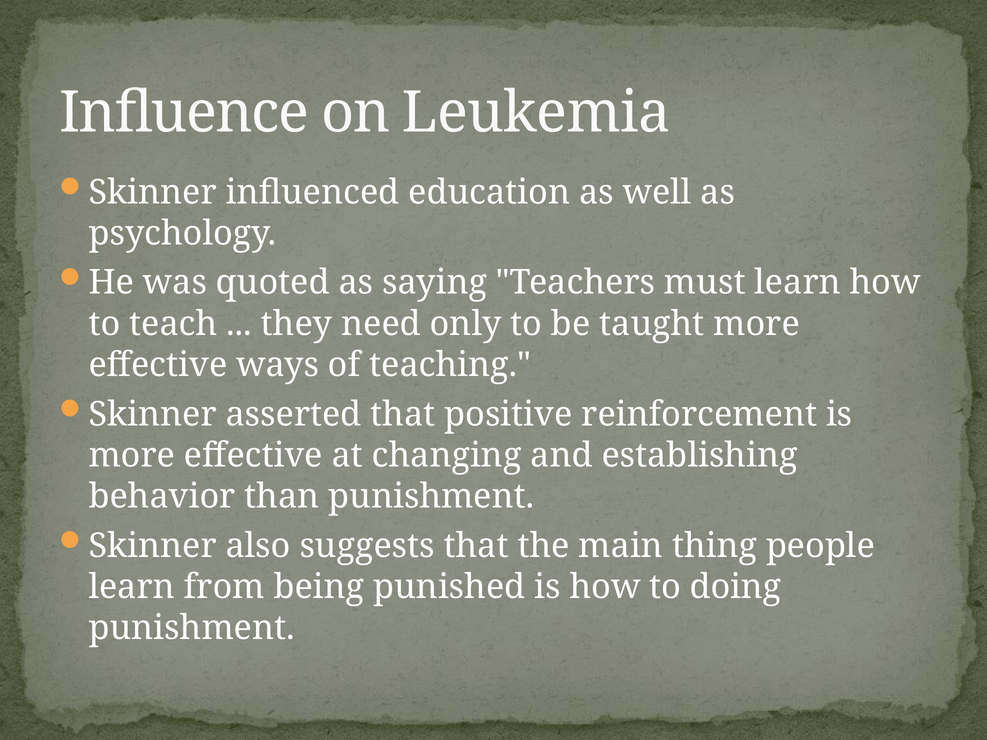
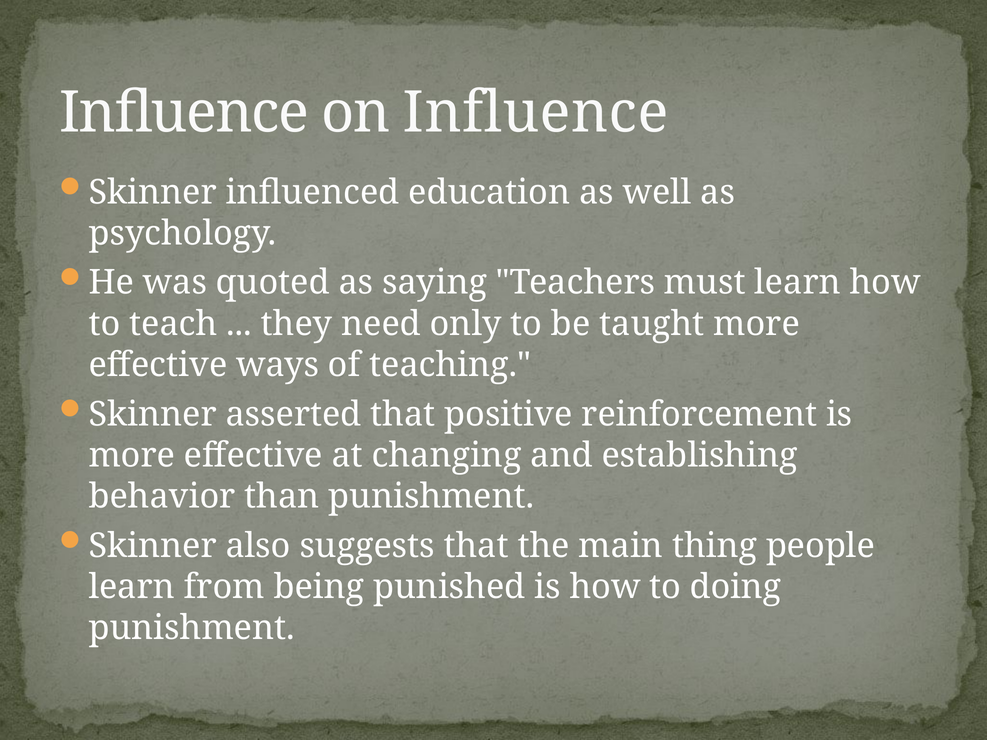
on Leukemia: Leukemia -> Influence
